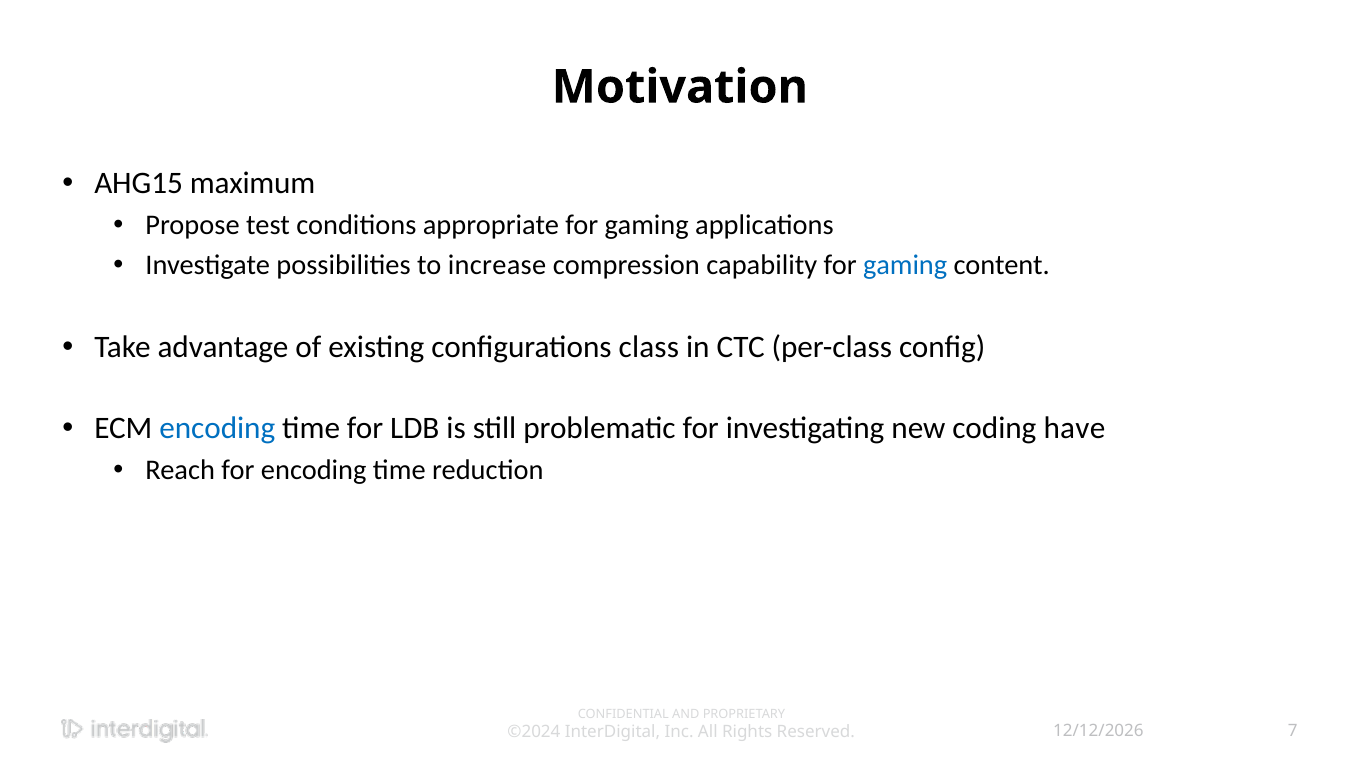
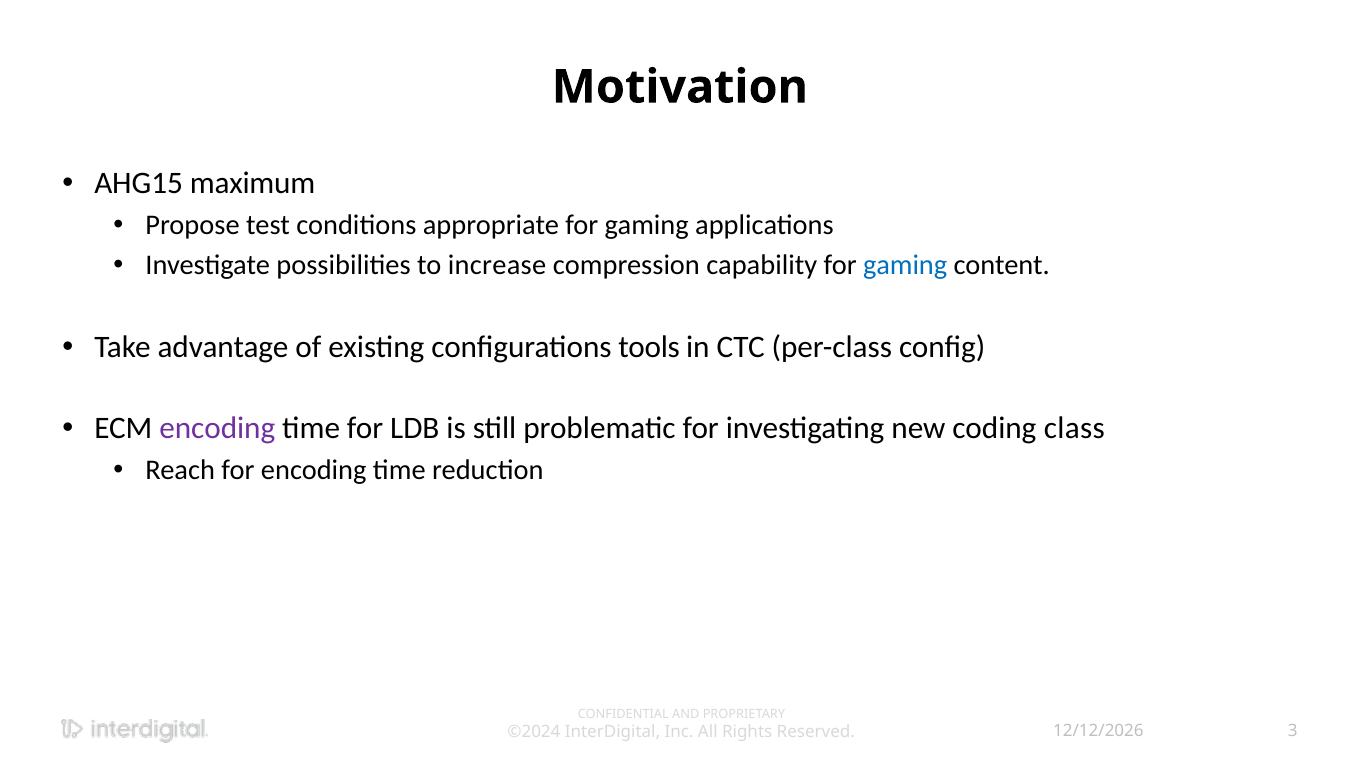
class: class -> tools
encoding at (217, 428) colour: blue -> purple
have: have -> class
7: 7 -> 3
